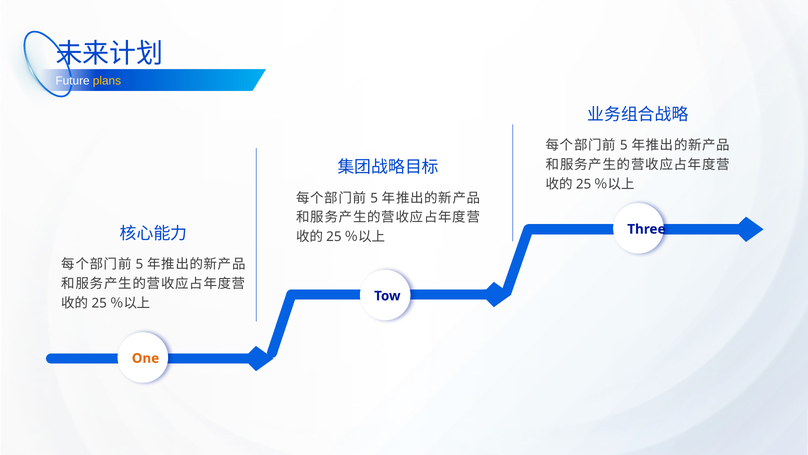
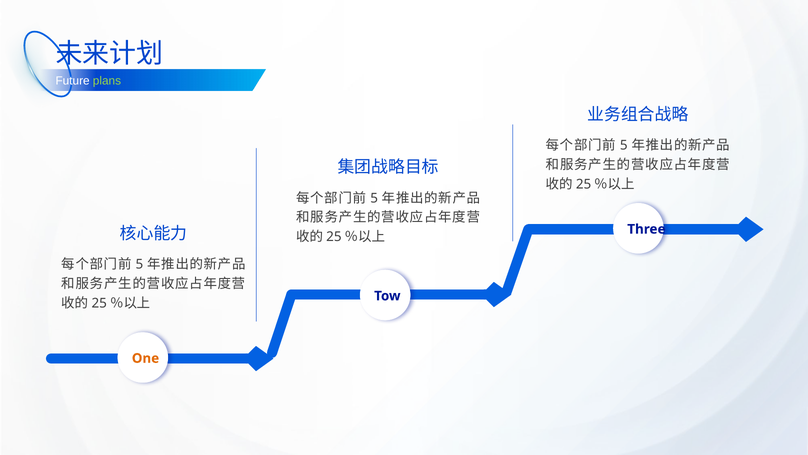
plans colour: yellow -> light green
